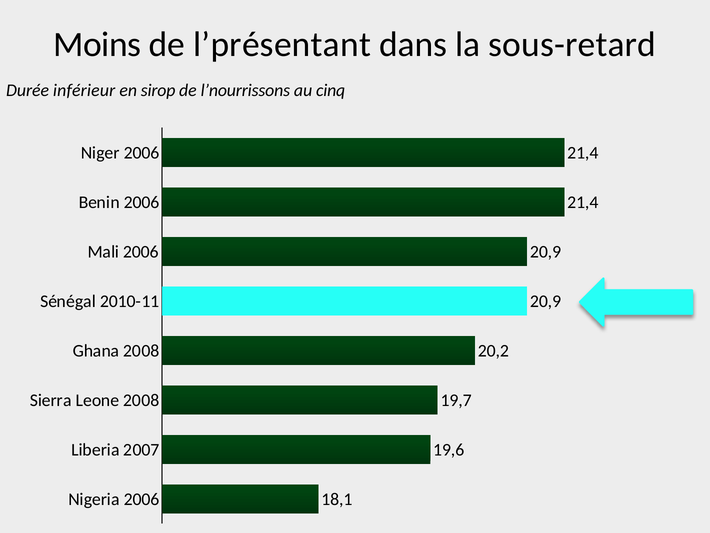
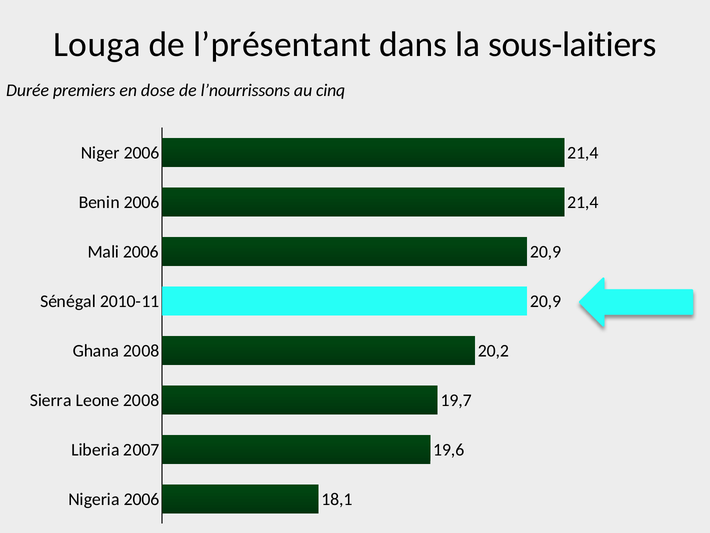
Moins: Moins -> Louga
sous-retard: sous-retard -> sous-laitiers
inférieur: inférieur -> premiers
sirop: sirop -> dose
